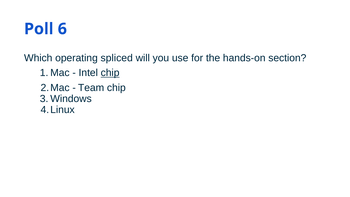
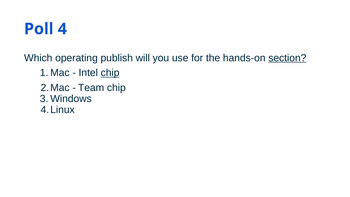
6: 6 -> 4
spliced: spliced -> publish
section underline: none -> present
